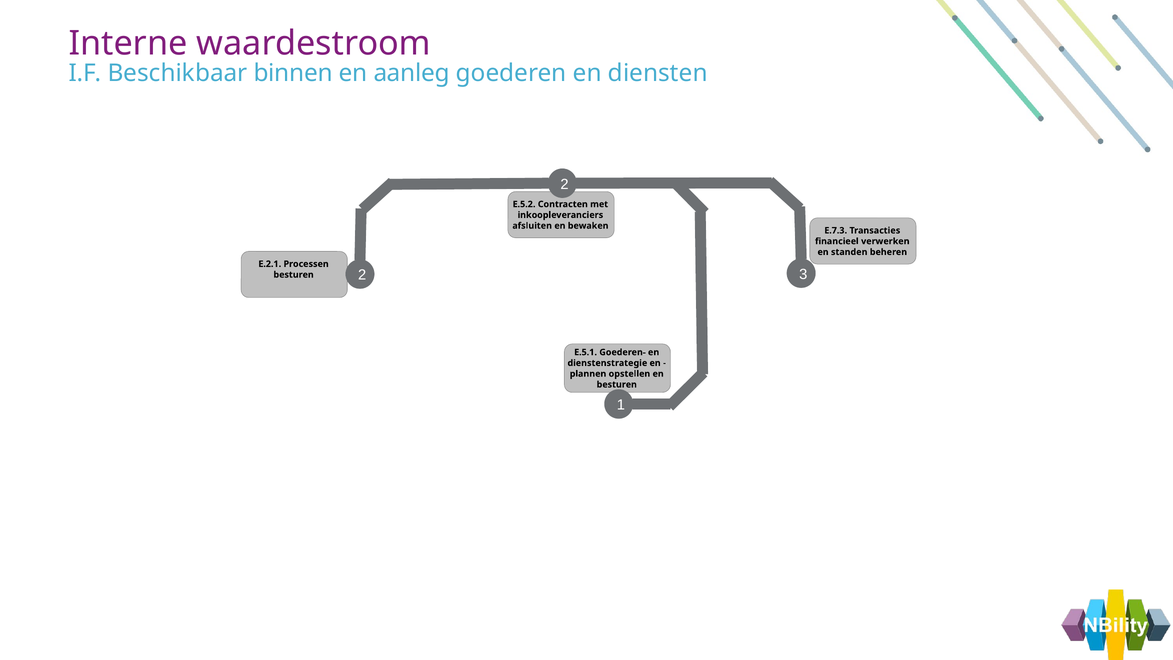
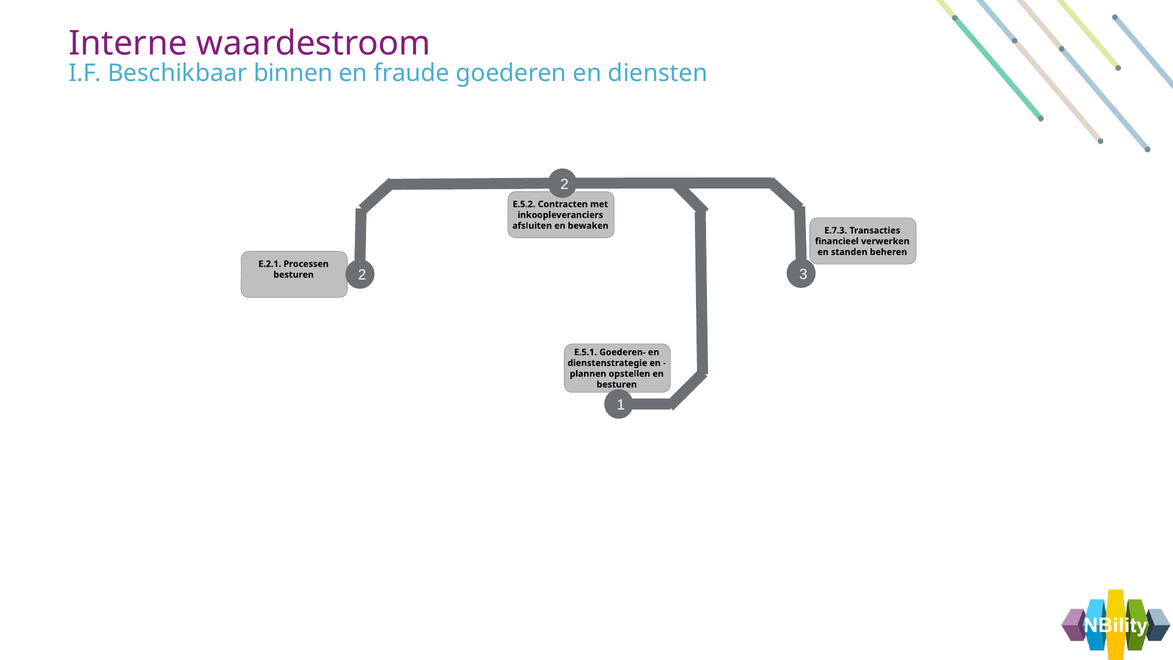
aanleg: aanleg -> fraude
